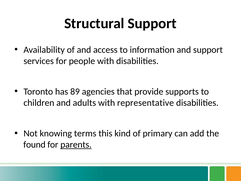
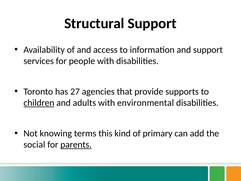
89: 89 -> 27
children underline: none -> present
representative: representative -> environmental
found: found -> social
